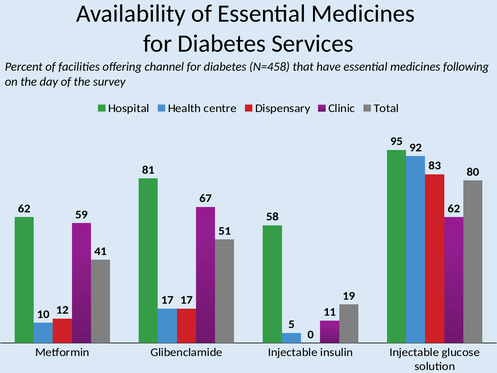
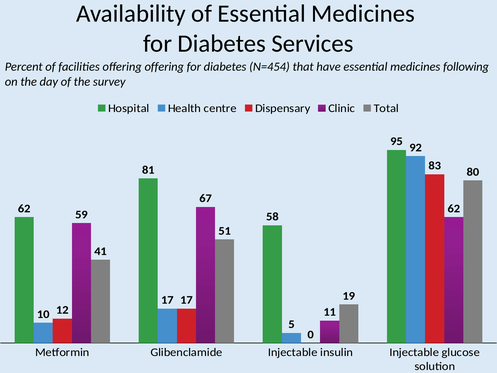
offering channel: channel -> offering
N=458: N=458 -> N=454
